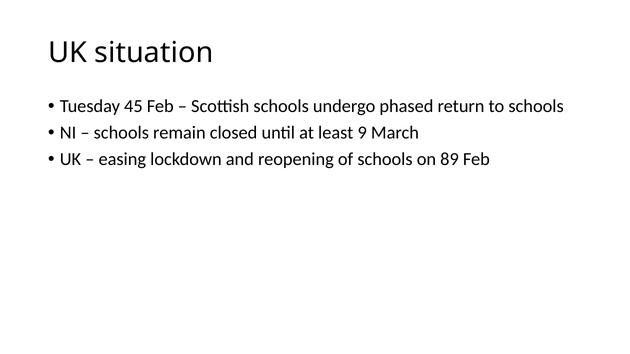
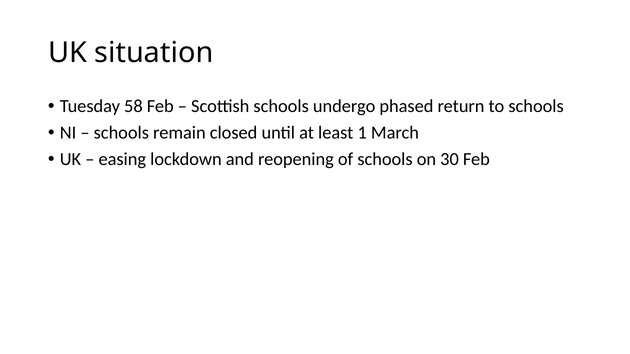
45: 45 -> 58
9: 9 -> 1
89: 89 -> 30
